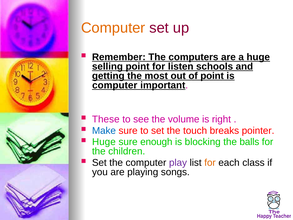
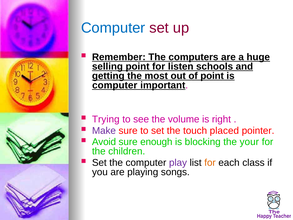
Computer at (113, 28) colour: orange -> blue
These: These -> Trying
Make colour: blue -> purple
breaks: breaks -> placed
Huge at (104, 142): Huge -> Avoid
balls: balls -> your
